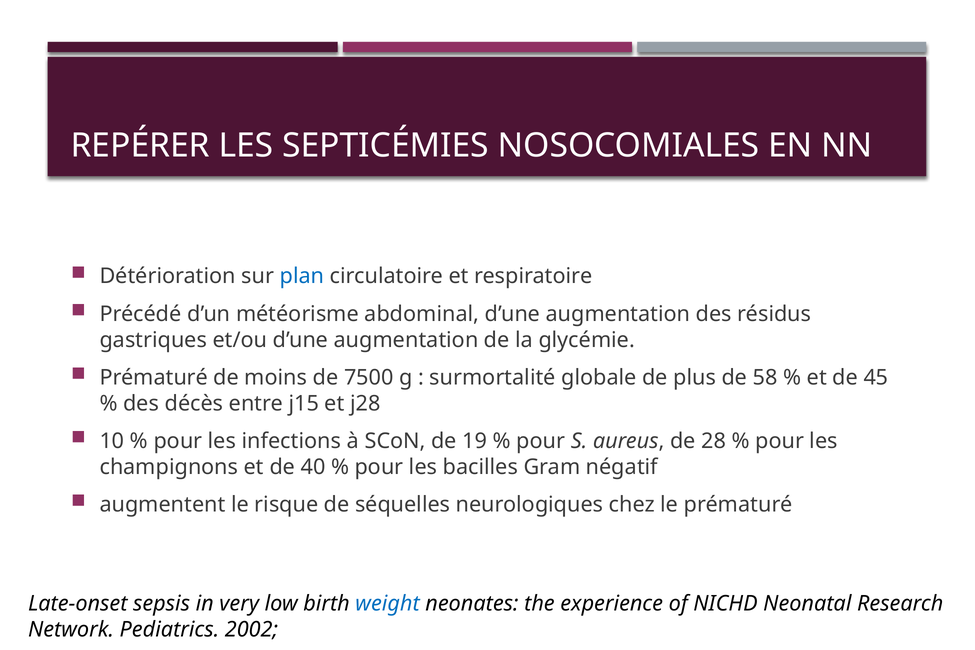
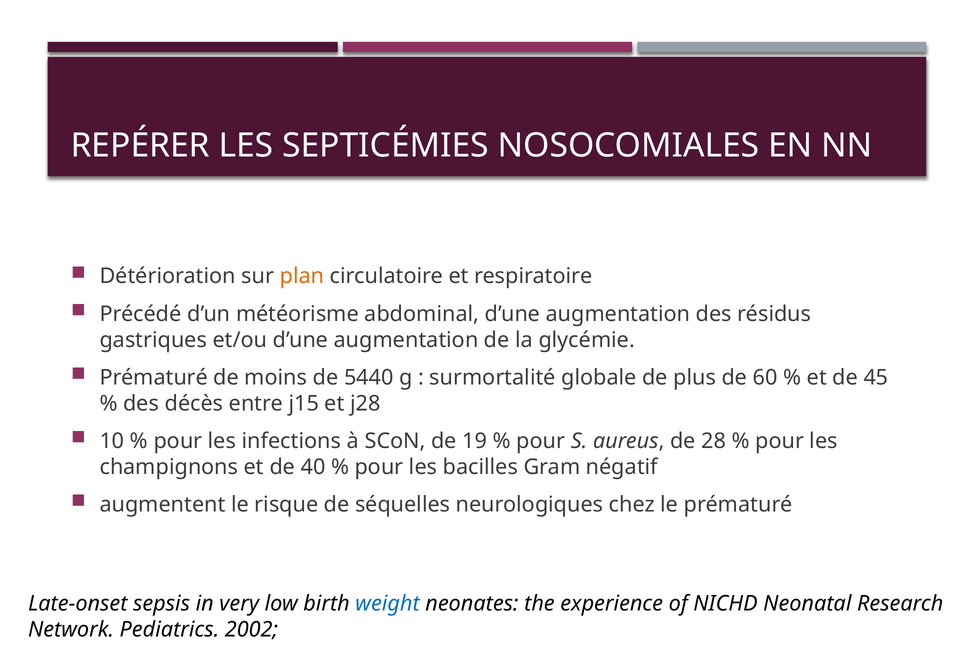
plan colour: blue -> orange
7500: 7500 -> 5440
58: 58 -> 60
